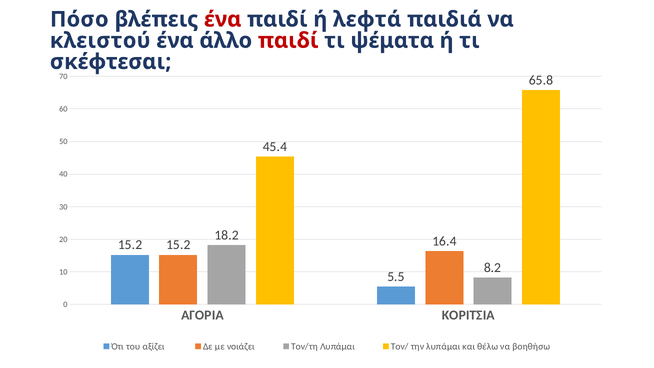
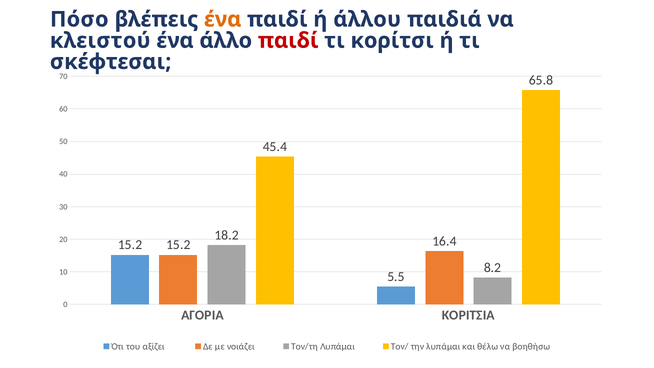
ένα at (223, 19) colour: red -> orange
λεφτά: λεφτά -> άλλου
ψέματα: ψέματα -> κορίτσι
